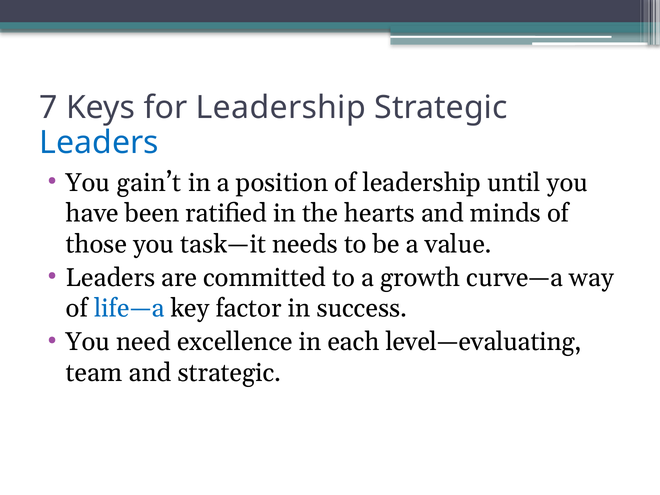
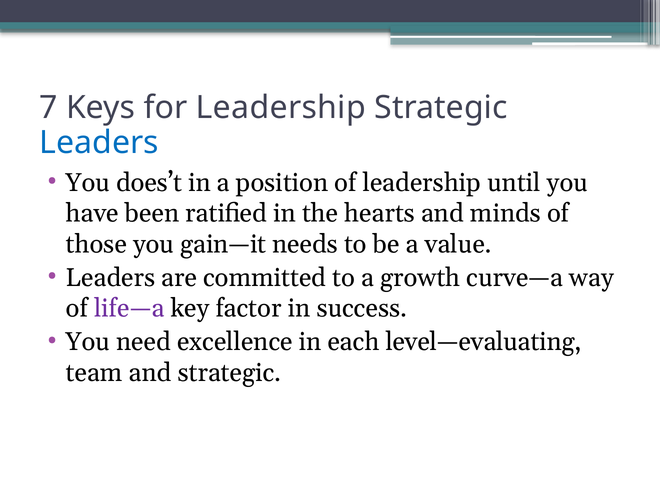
gain’t: gain’t -> does’t
task—it: task—it -> gain—it
life—a colour: blue -> purple
